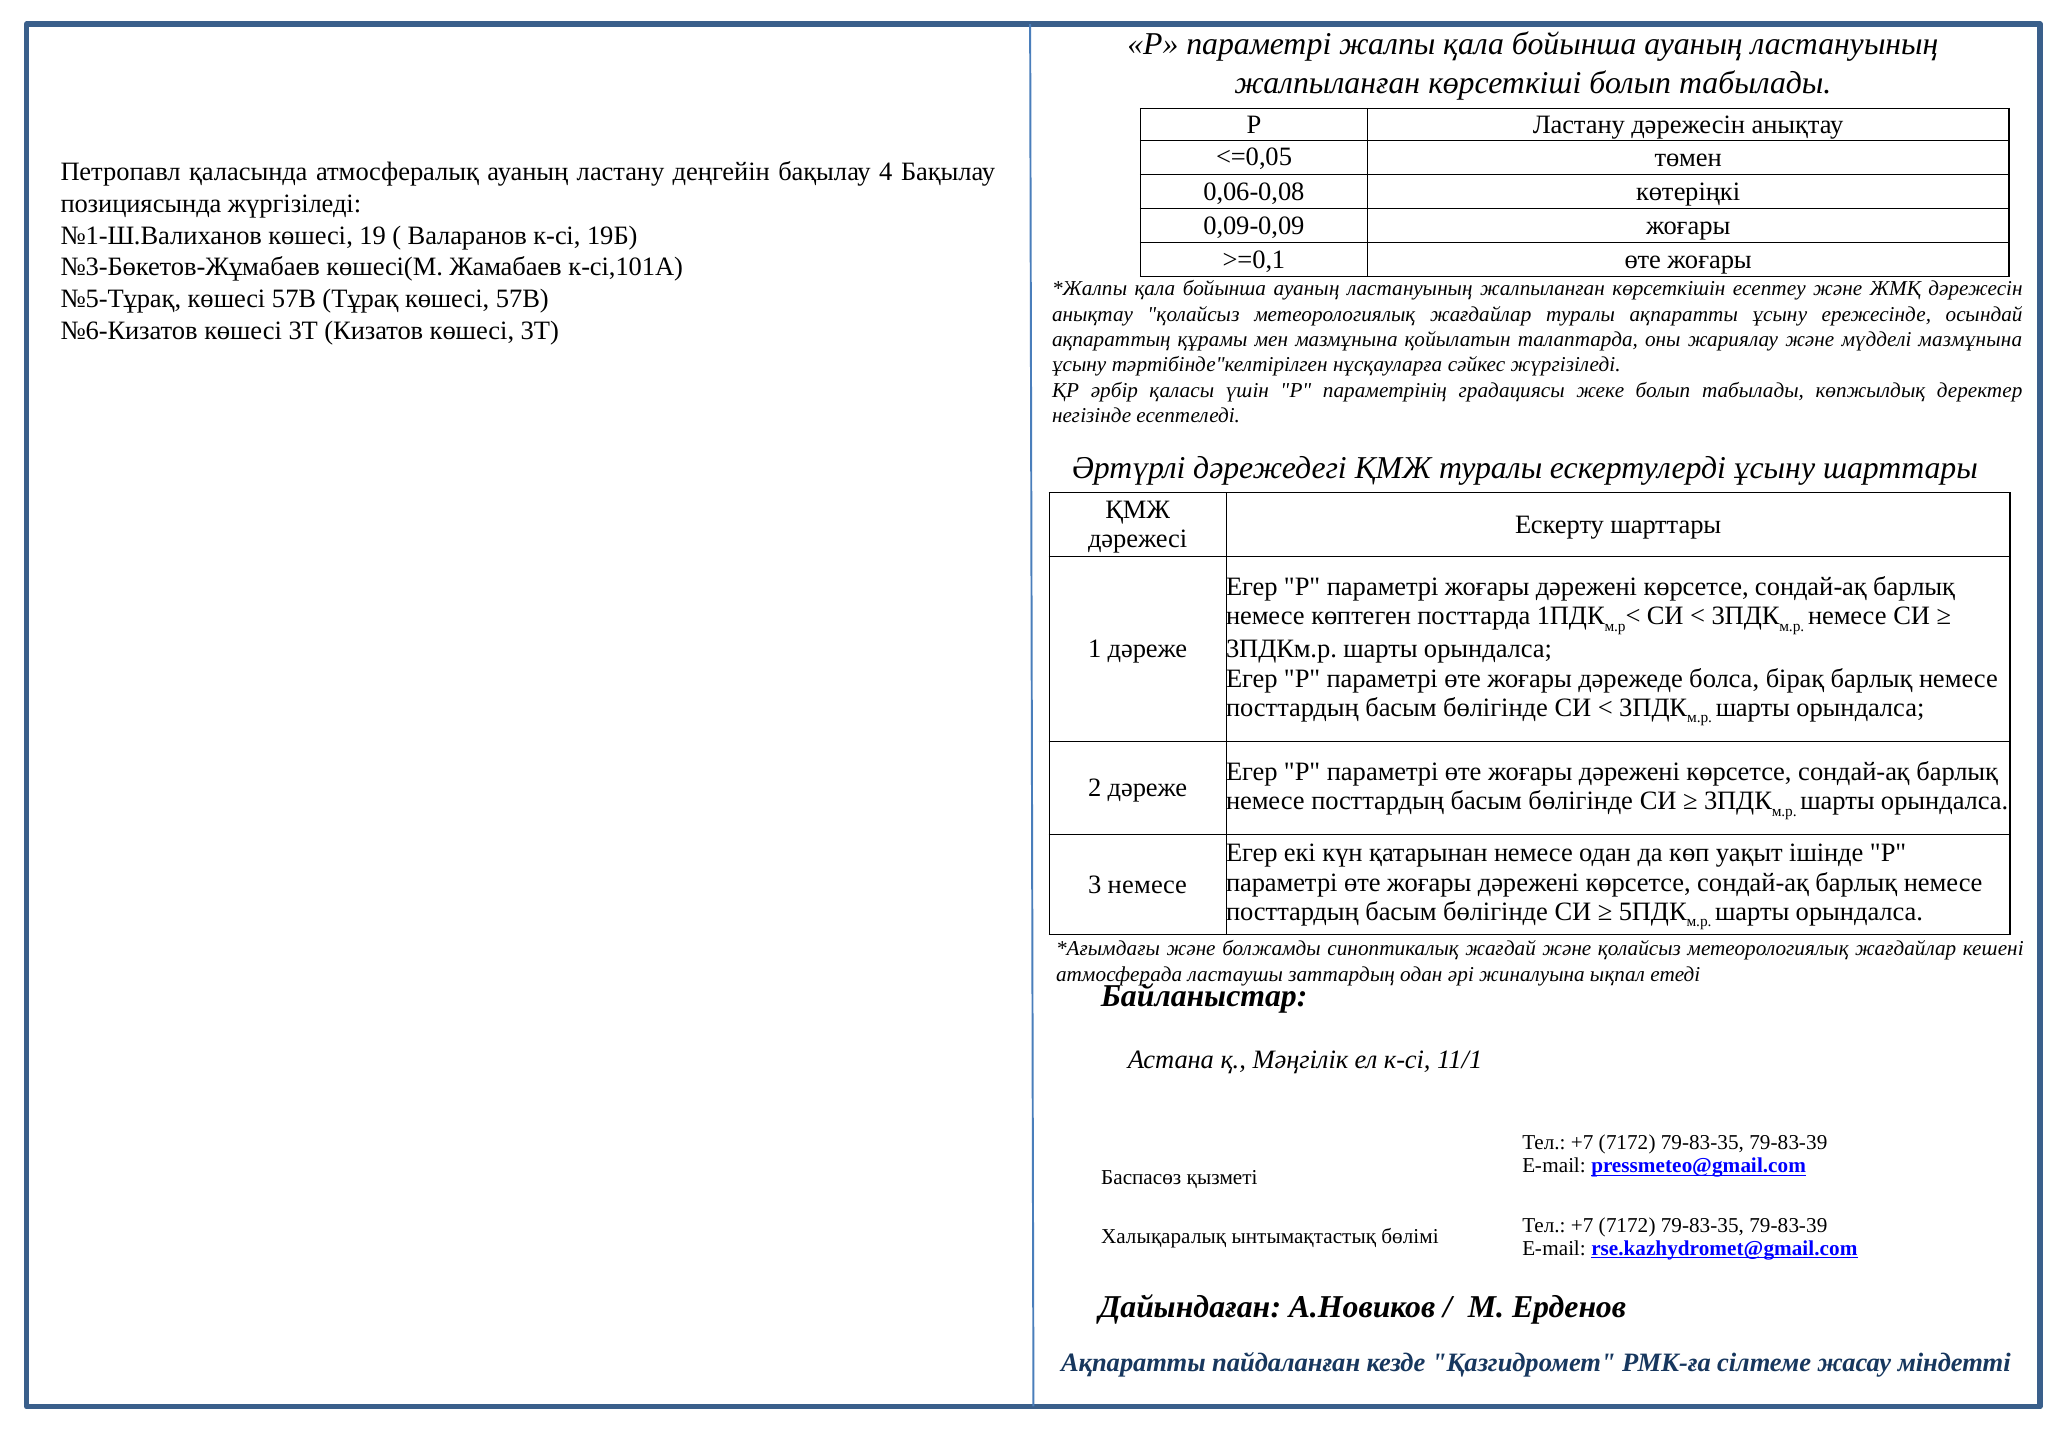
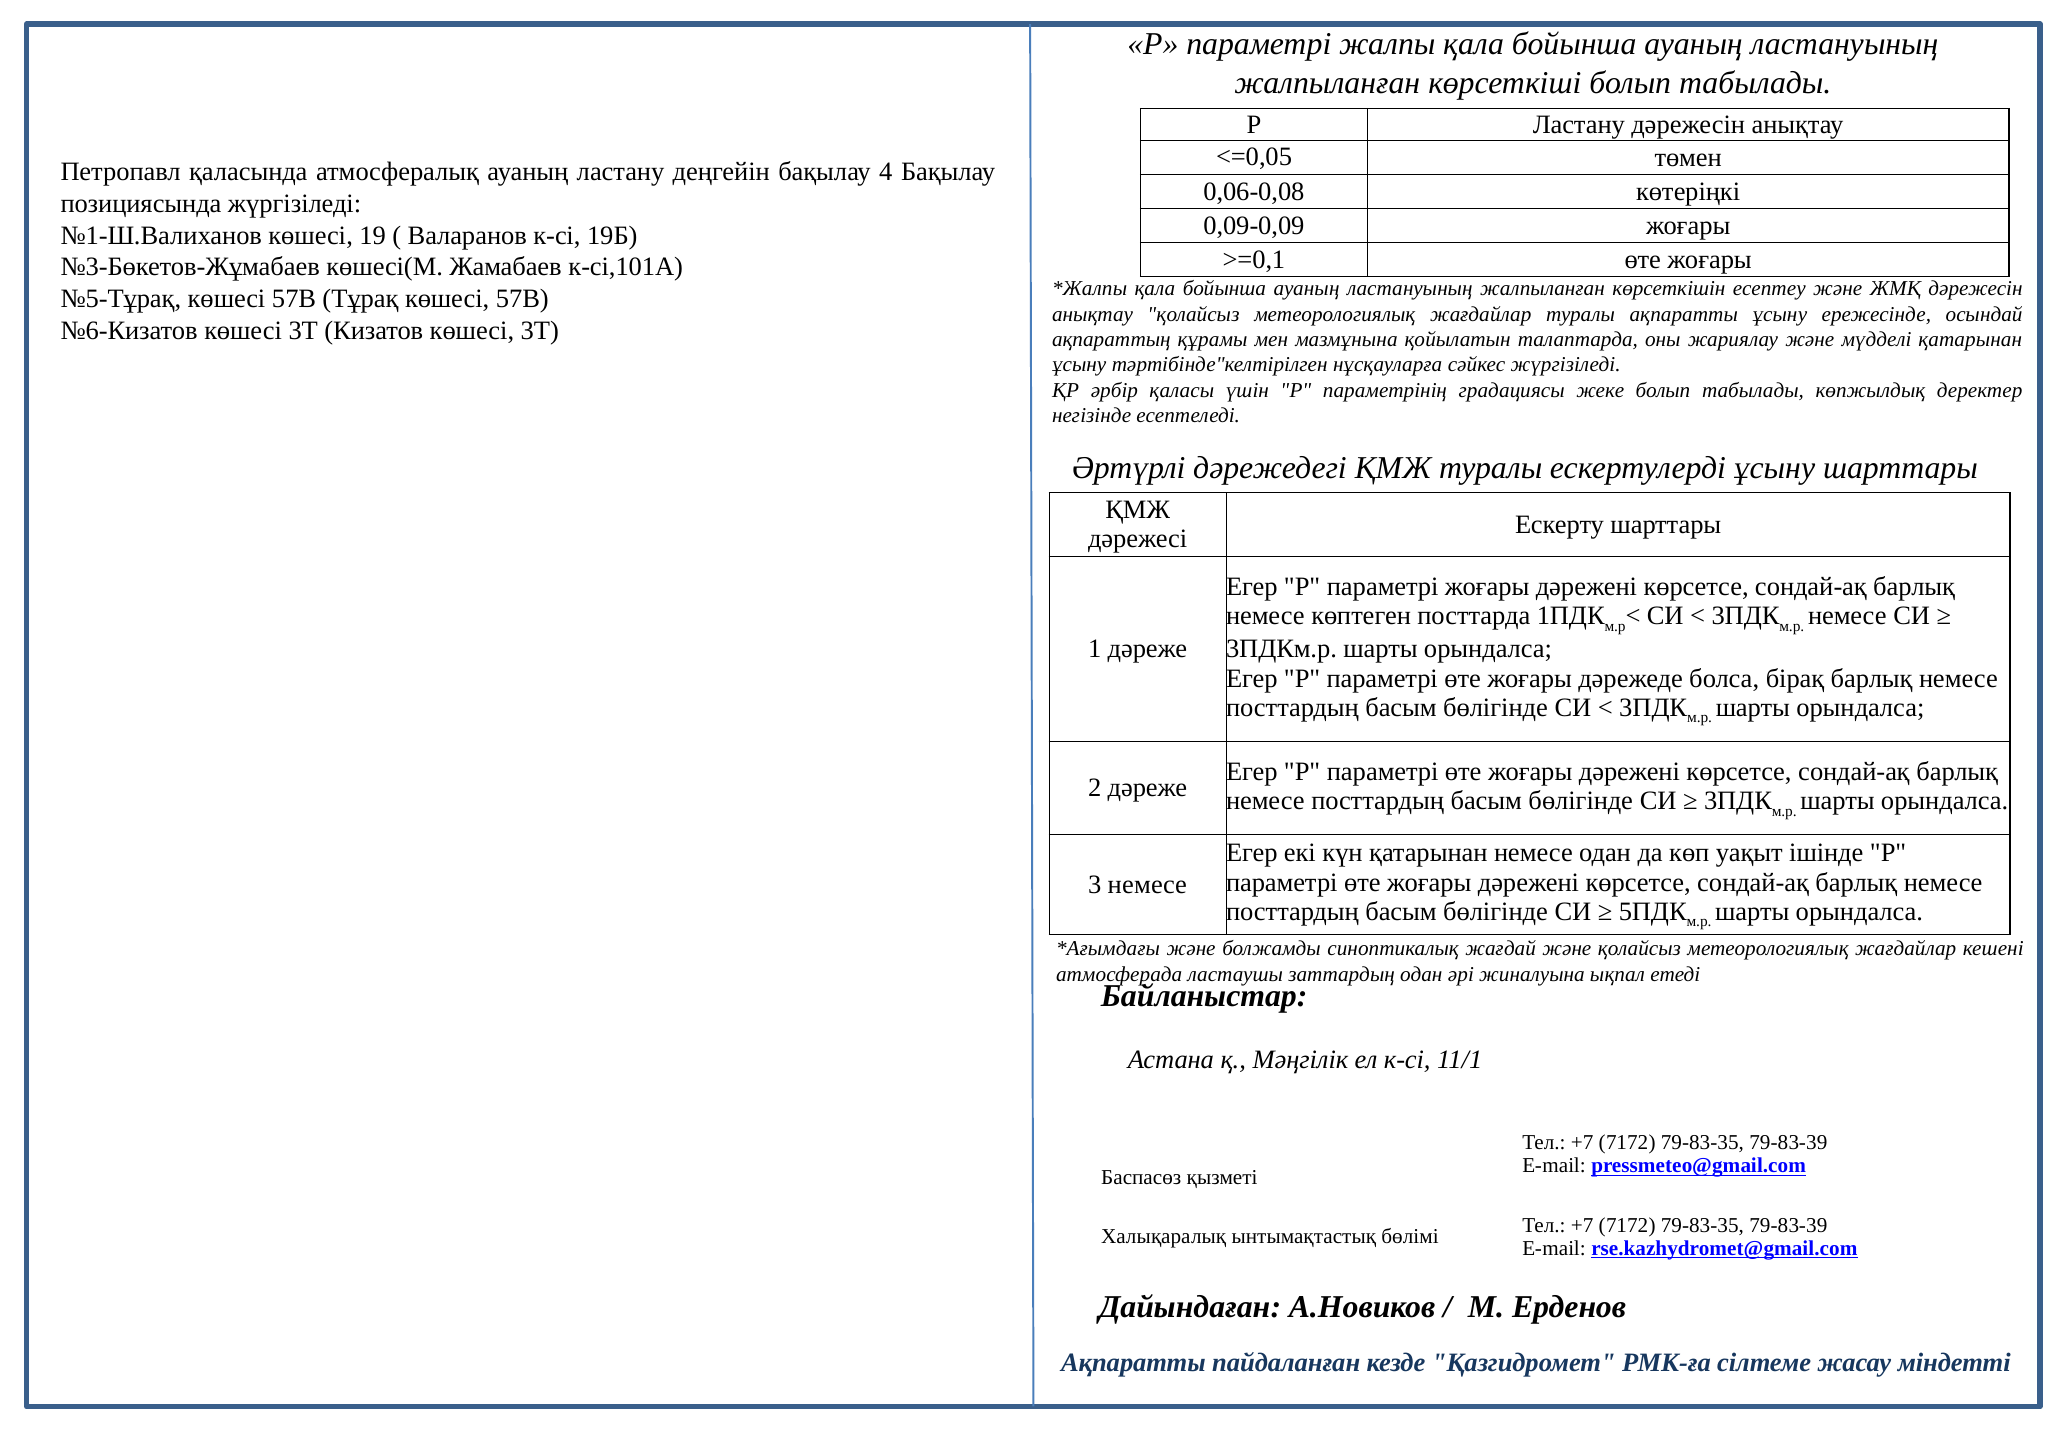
мүдделі мазмұнына: мазмұнына -> қатарынан
